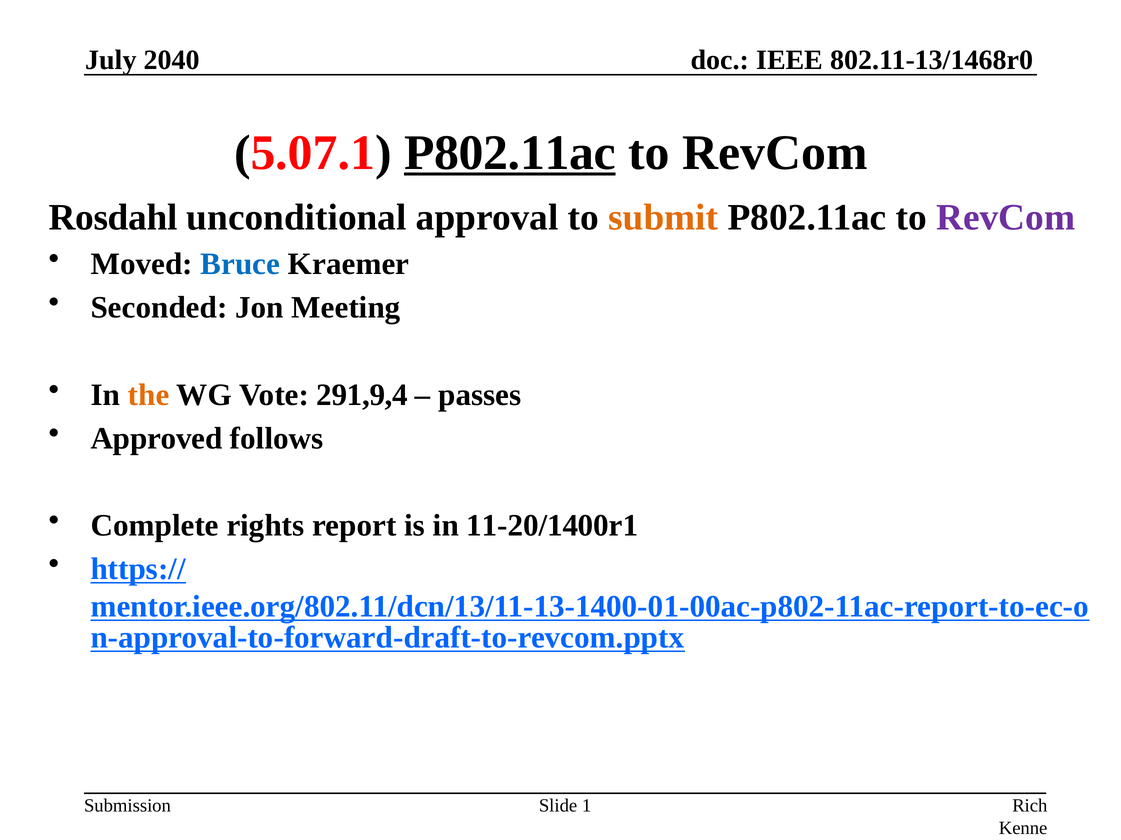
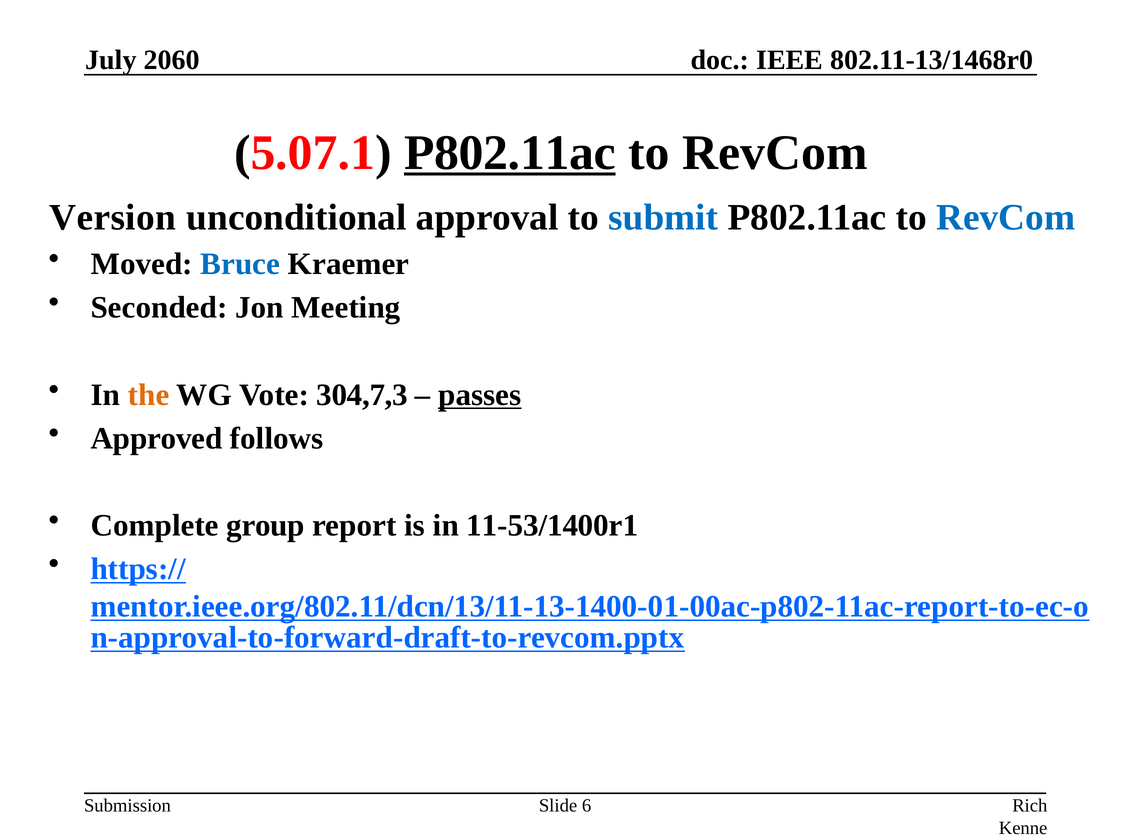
2040: 2040 -> 2060
Rosdahl: Rosdahl -> Version
submit colour: orange -> blue
RevCom at (1006, 217) colour: purple -> blue
291,9,4: 291,9,4 -> 304,7,3
passes underline: none -> present
rights: rights -> group
11-20/1400r1: 11-20/1400r1 -> 11-53/1400r1
1: 1 -> 6
